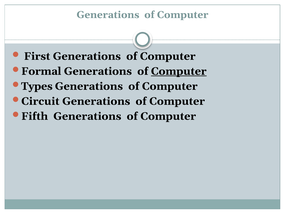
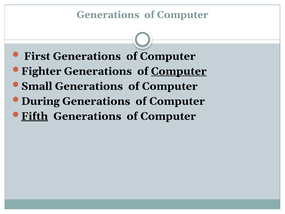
Formal: Formal -> Fighter
Types: Types -> Small
Circuit: Circuit -> During
Fifth underline: none -> present
